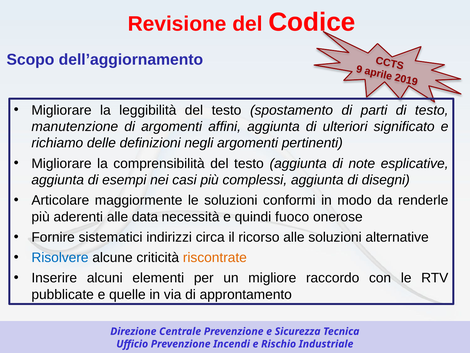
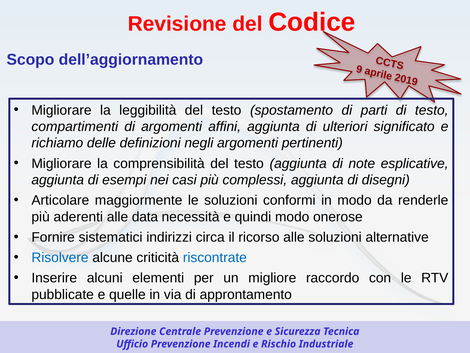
manutenzione: manutenzione -> compartimenti
quindi fuoco: fuoco -> modo
riscontrate colour: orange -> blue
